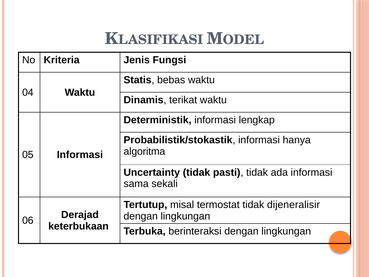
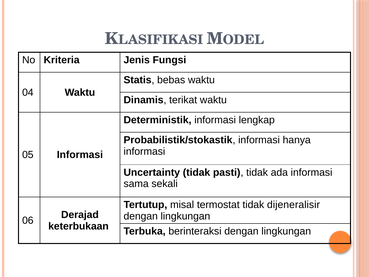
algoritma at (144, 151): algoritma -> informasi
